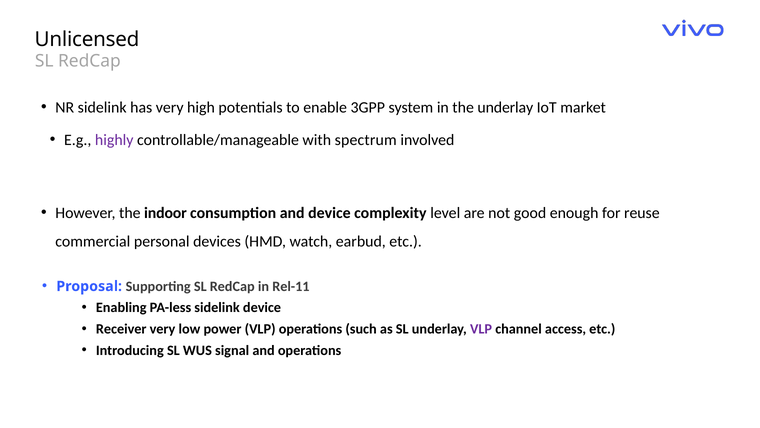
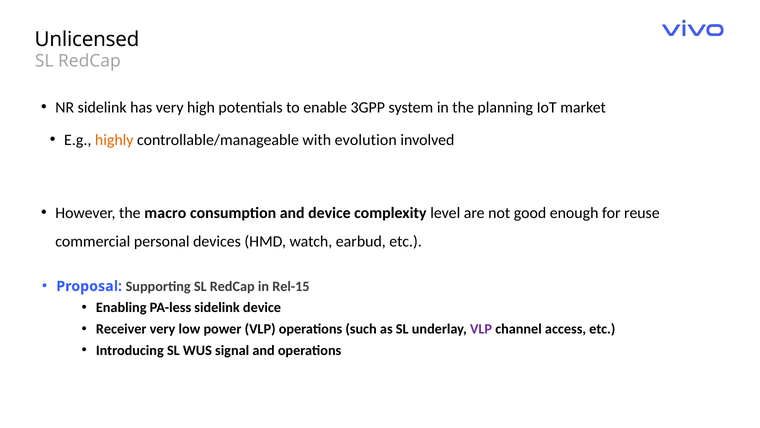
the underlay: underlay -> planning
highly colour: purple -> orange
spectrum: spectrum -> evolution
indoor: indoor -> macro
Rel-11: Rel-11 -> Rel-15
